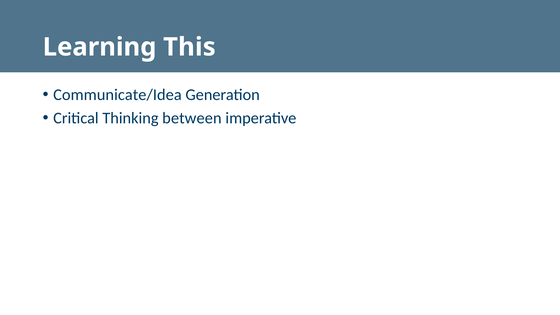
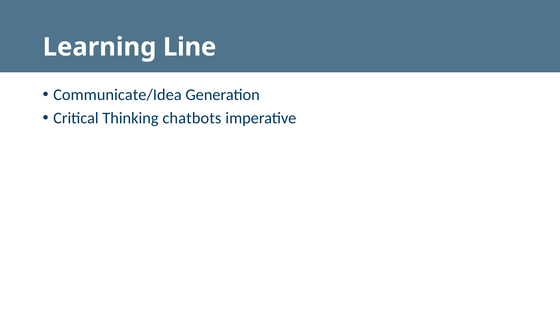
This: This -> Line
between: between -> chatbots
